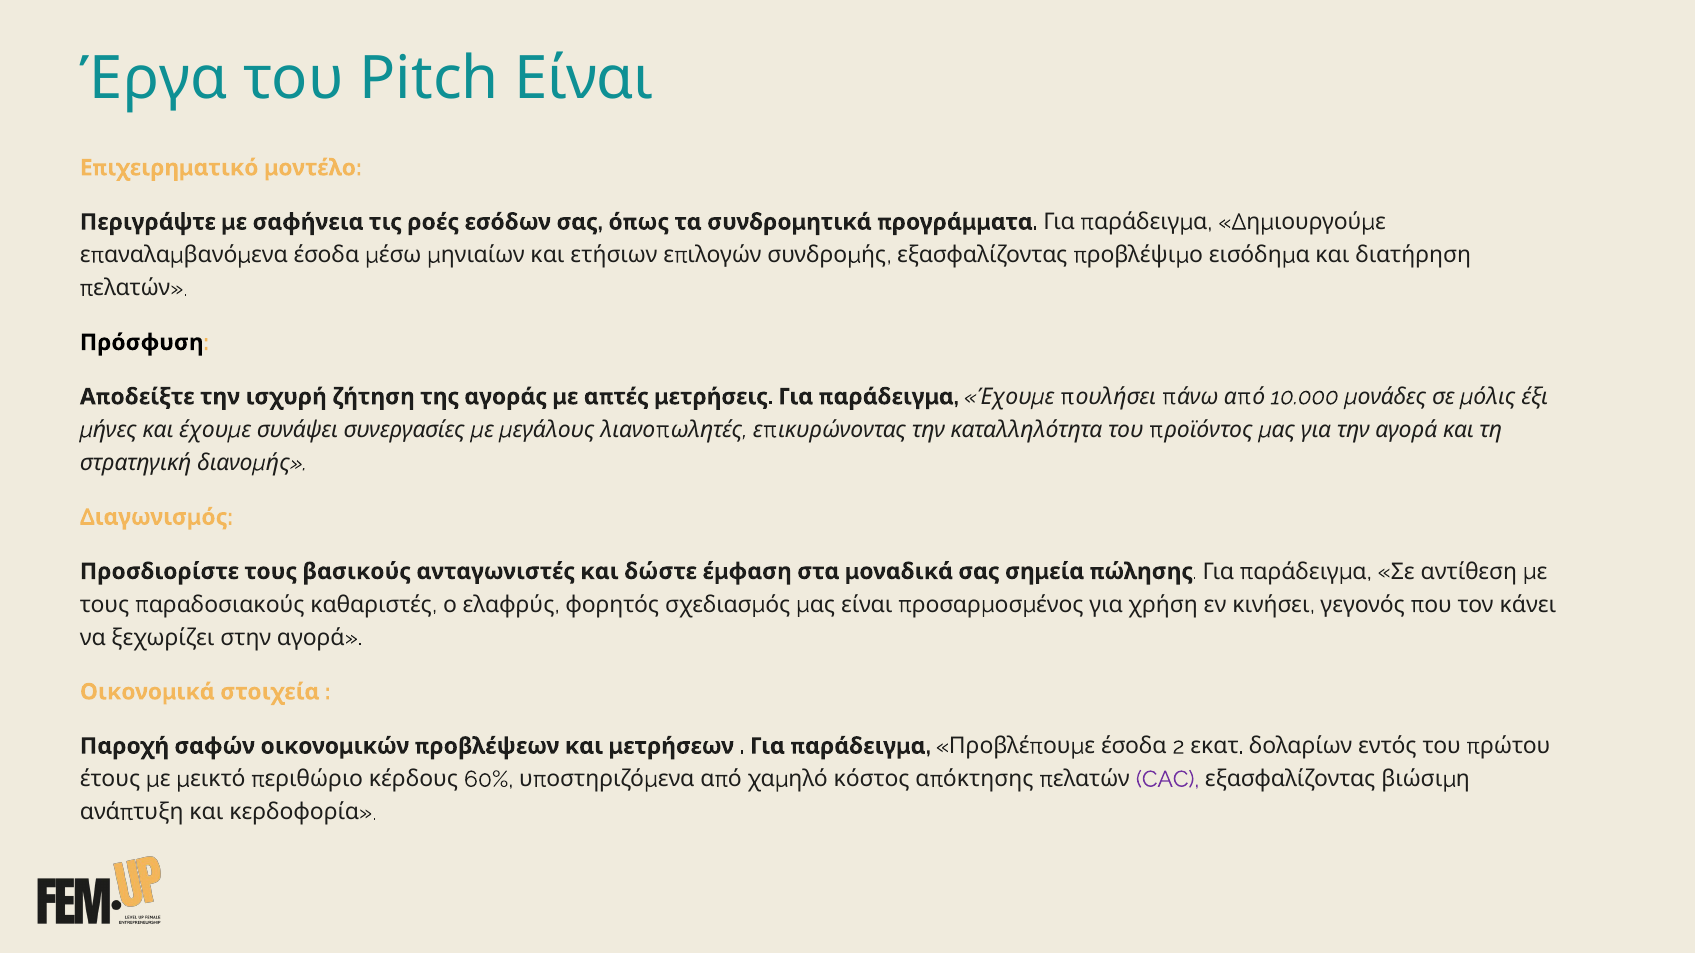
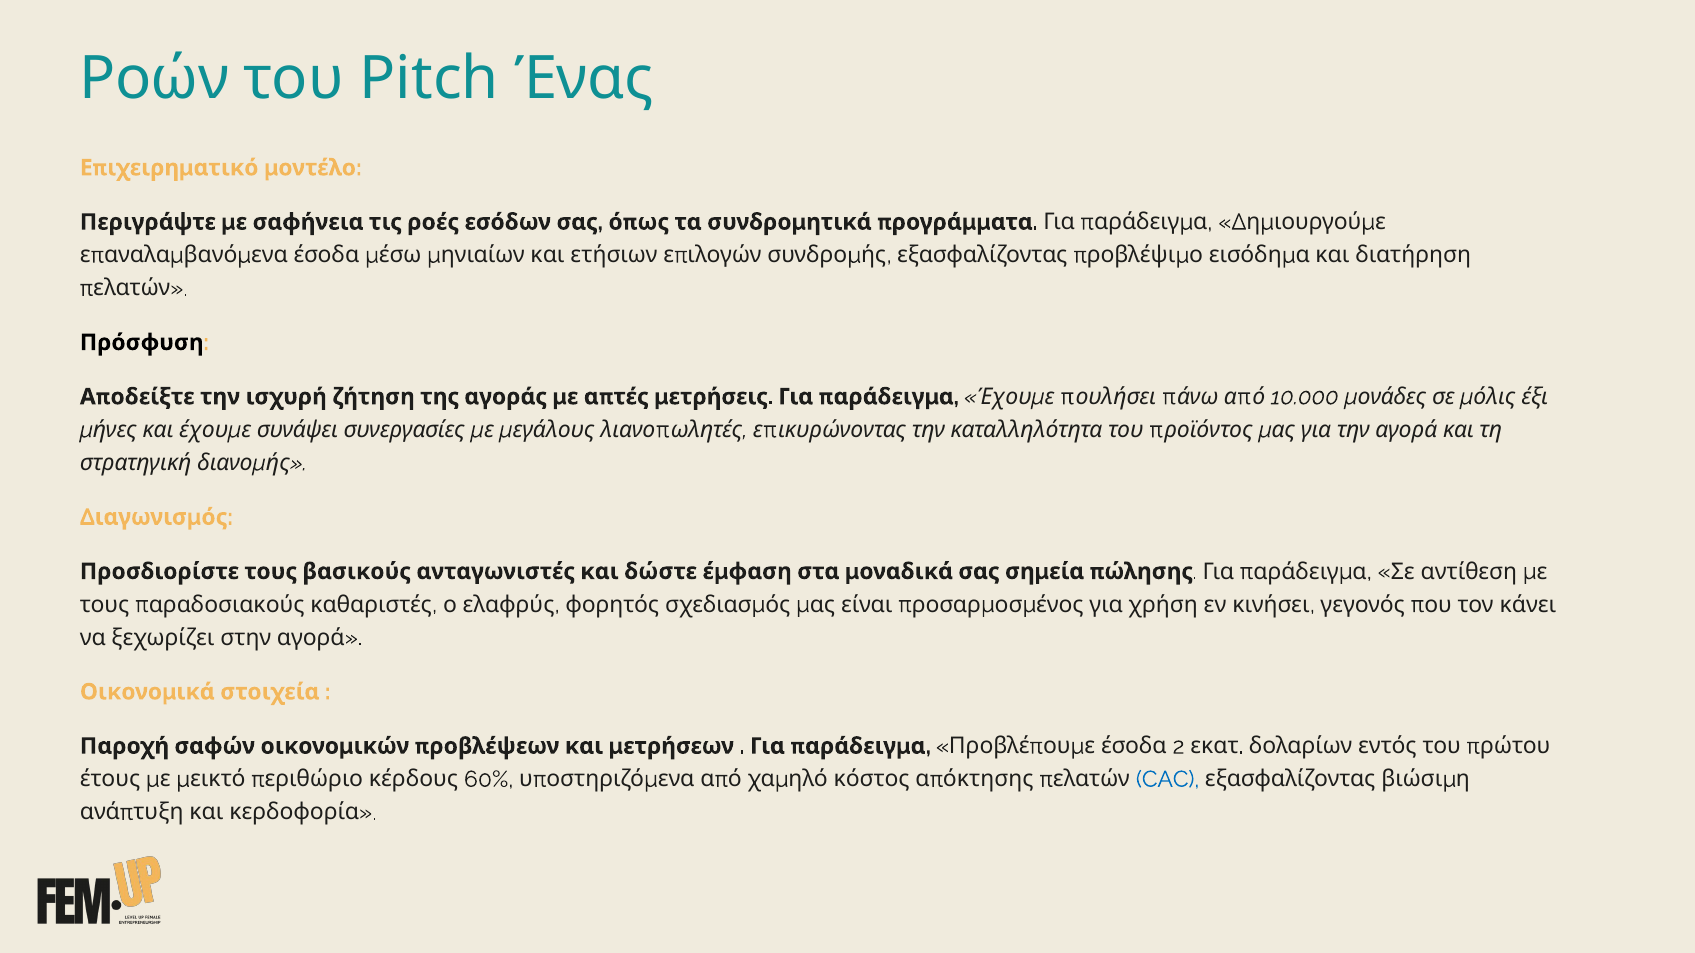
Έργα: Έργα -> Ροών
Pitch Είναι: Είναι -> Ένας
CAC colour: purple -> blue
